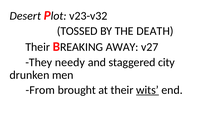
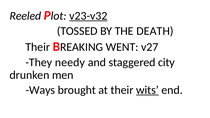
Desert: Desert -> Reeled
v23-v32 underline: none -> present
AWAY: AWAY -> WENT
From: From -> Ways
